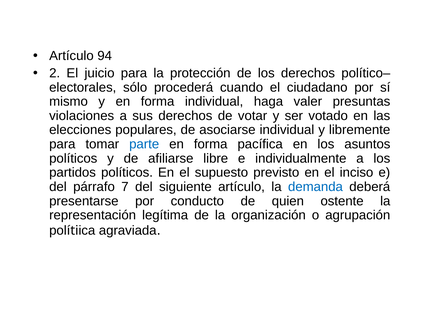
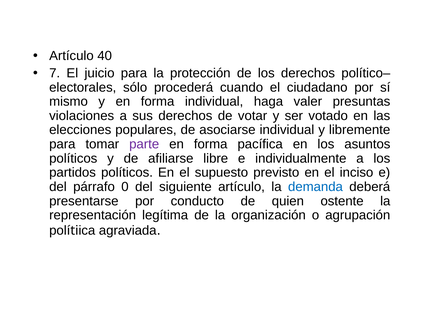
94: 94 -> 40
2: 2 -> 7
parte colour: blue -> purple
7: 7 -> 0
